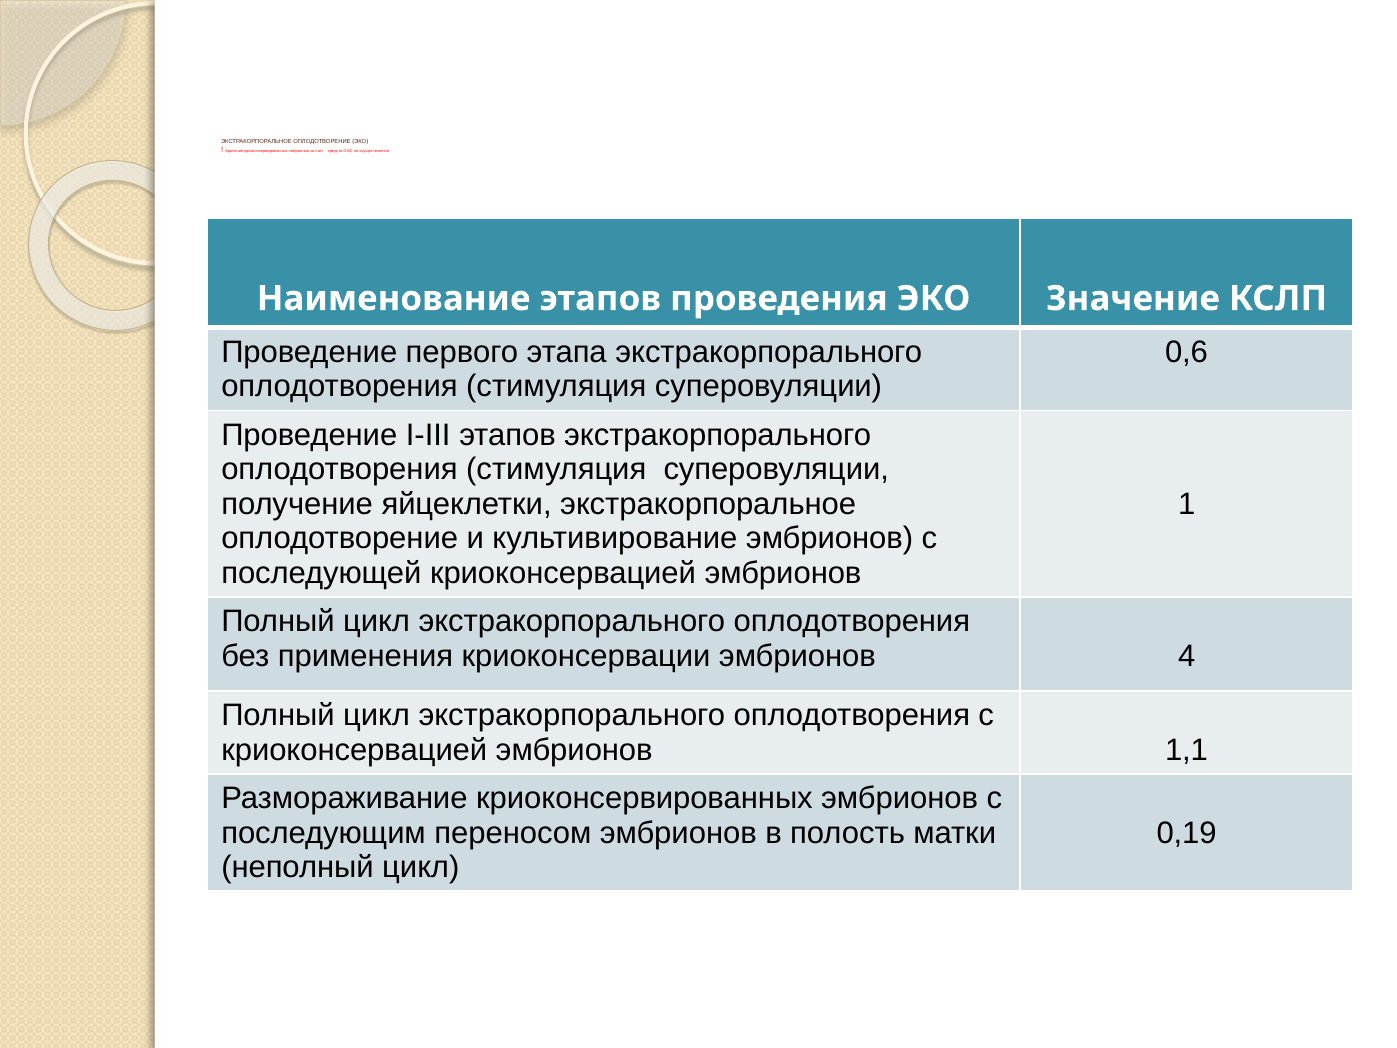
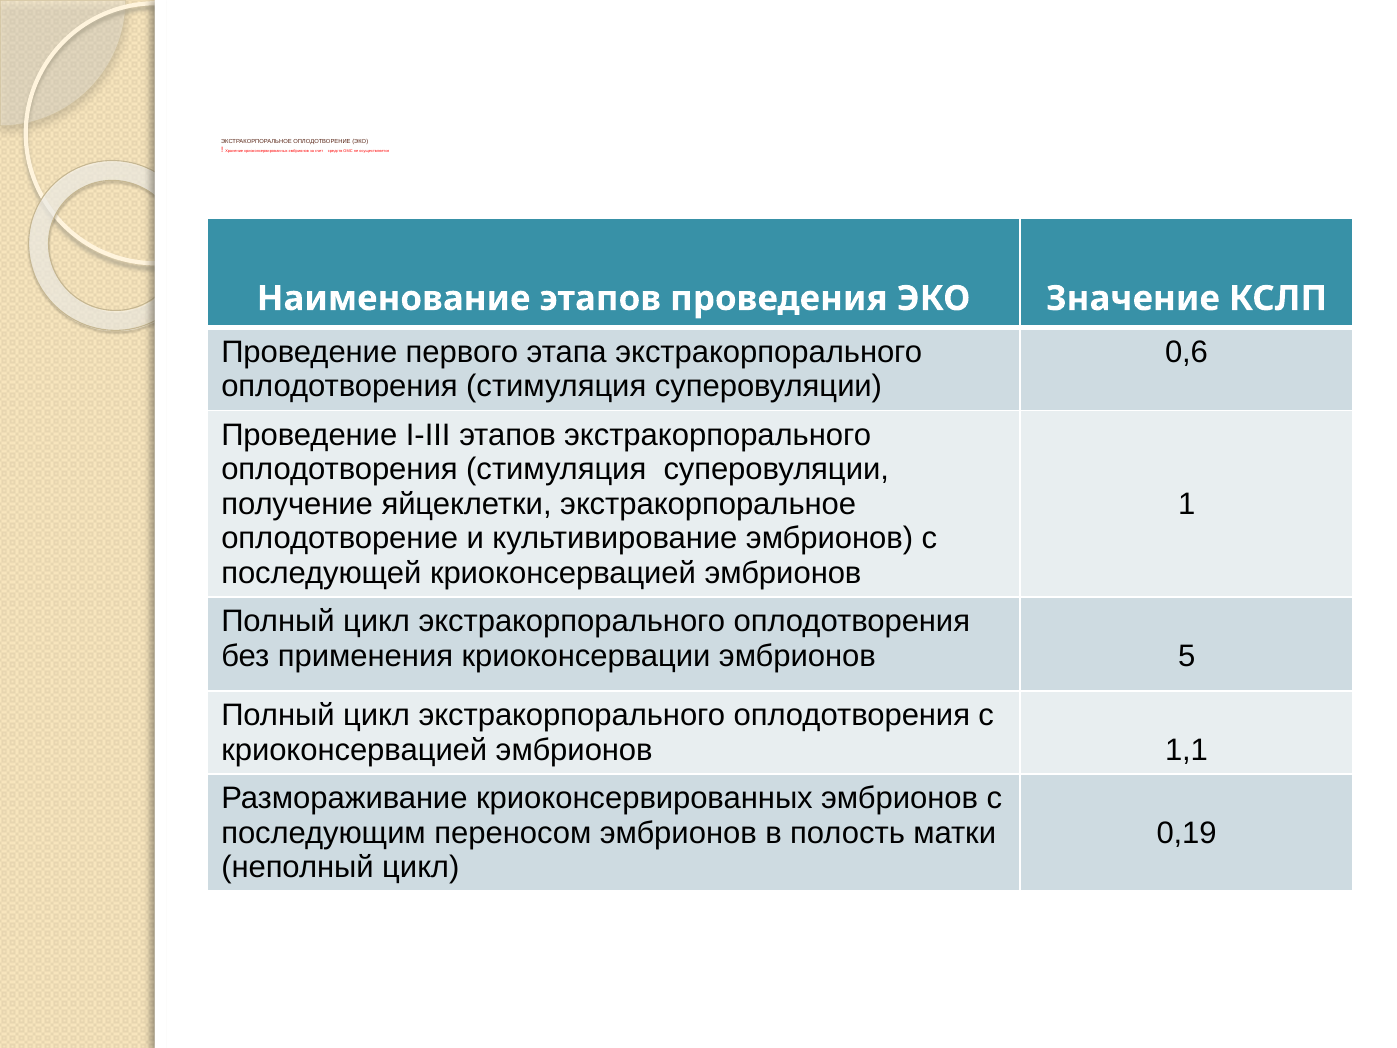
4: 4 -> 5
